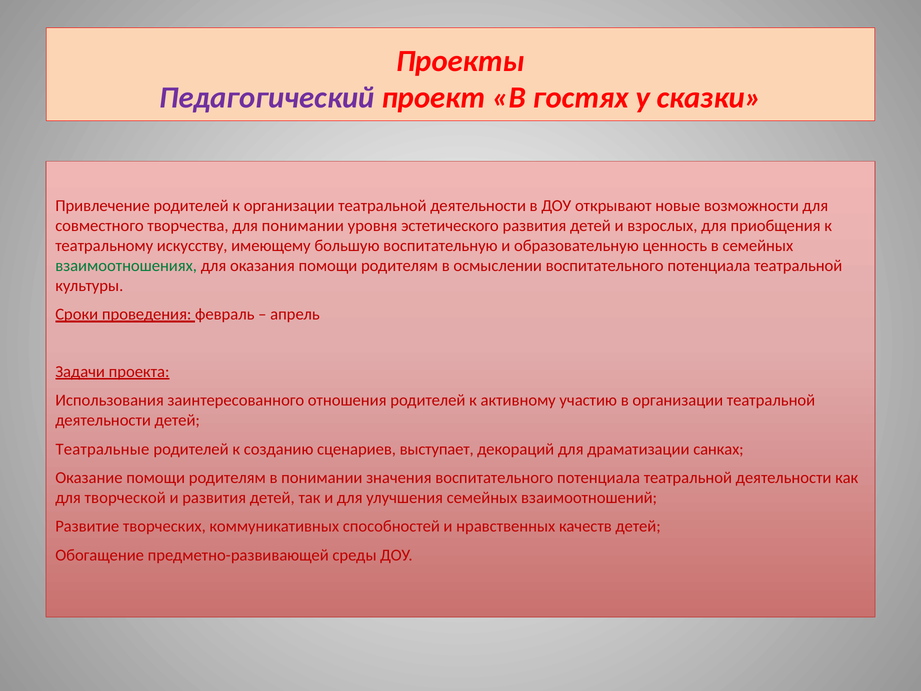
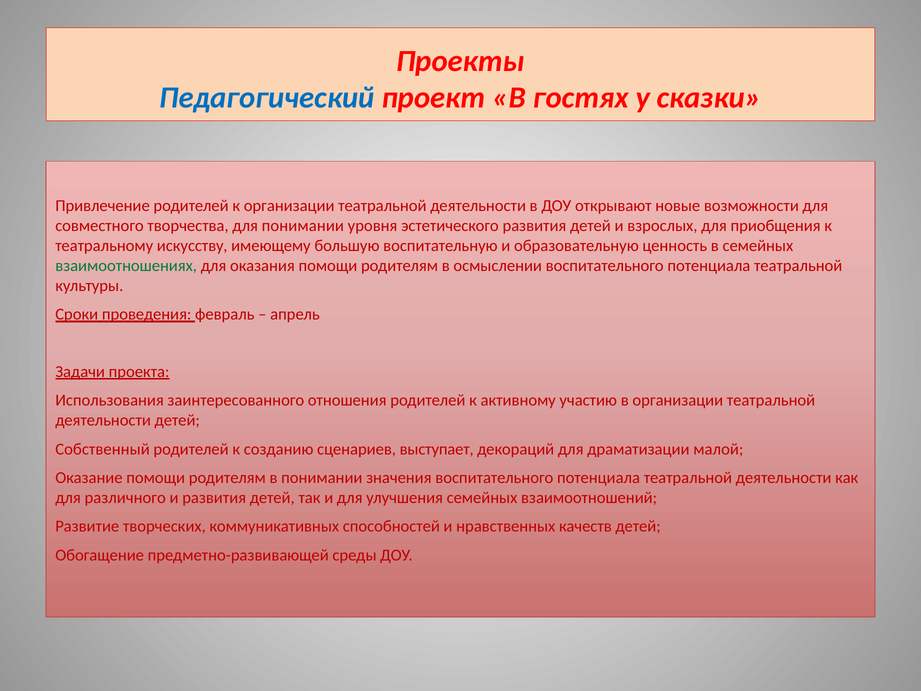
Педагогический colour: purple -> blue
Театральные: Театральные -> Собственный
санках: санках -> малой
творческой: творческой -> различного
